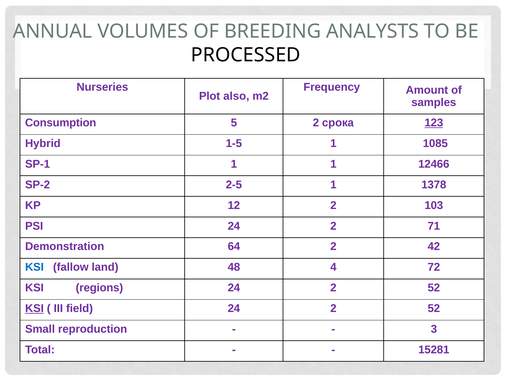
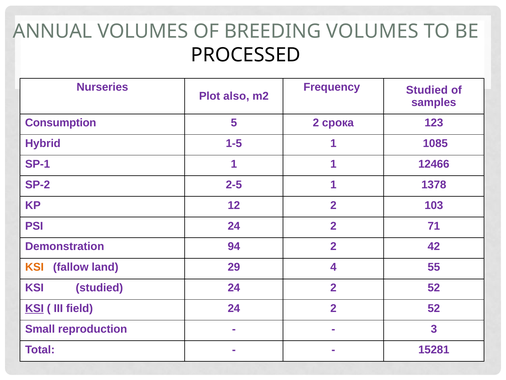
BREEDING ANALYSTS: ANALYSTS -> VOLUMES
Frequency Amount: Amount -> Studied
123 underline: present -> none
64: 64 -> 94
KSI at (34, 267) colour: blue -> orange
48: 48 -> 29
72: 72 -> 55
KSI regions: regions -> studied
